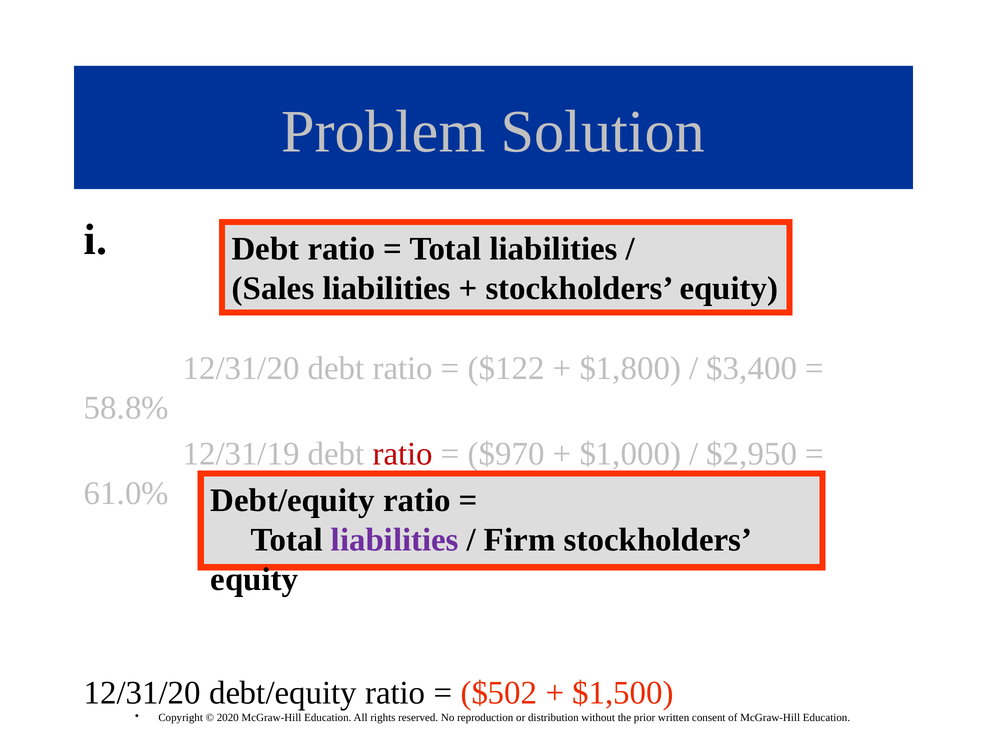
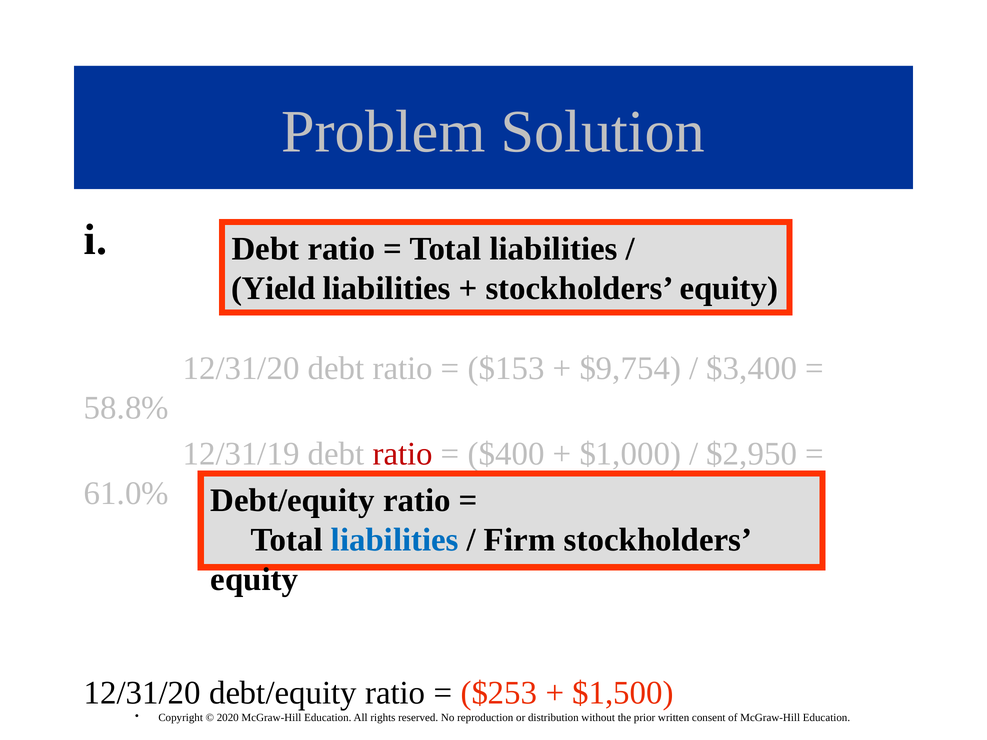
Sales: Sales -> Yield
$122: $122 -> $153
$1,800: $1,800 -> $9,754
$970: $970 -> $400
liabilities at (395, 540) colour: purple -> blue
$502: $502 -> $253
